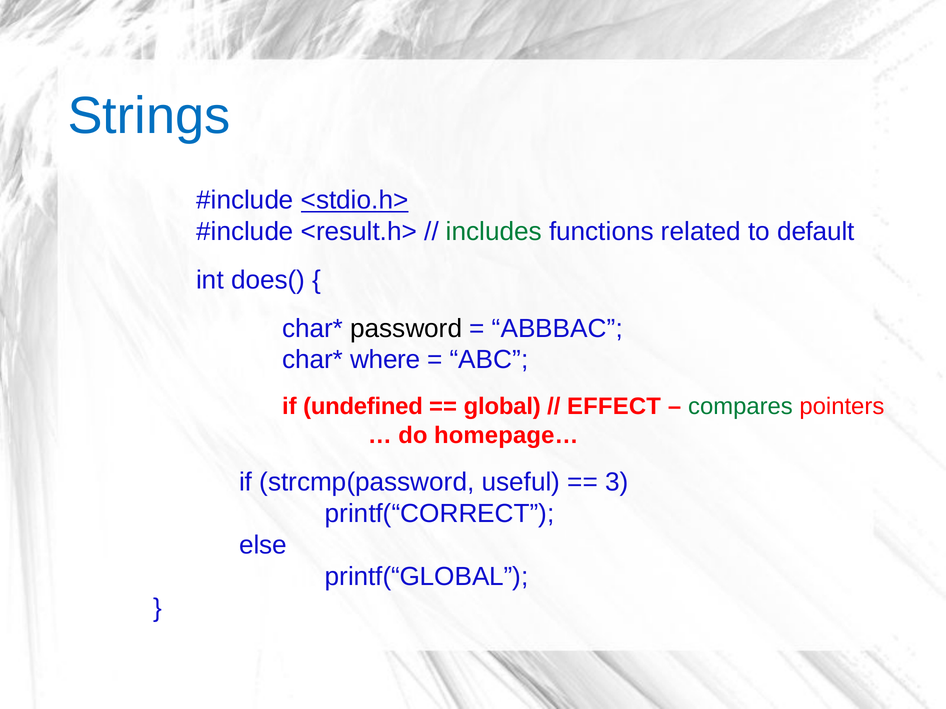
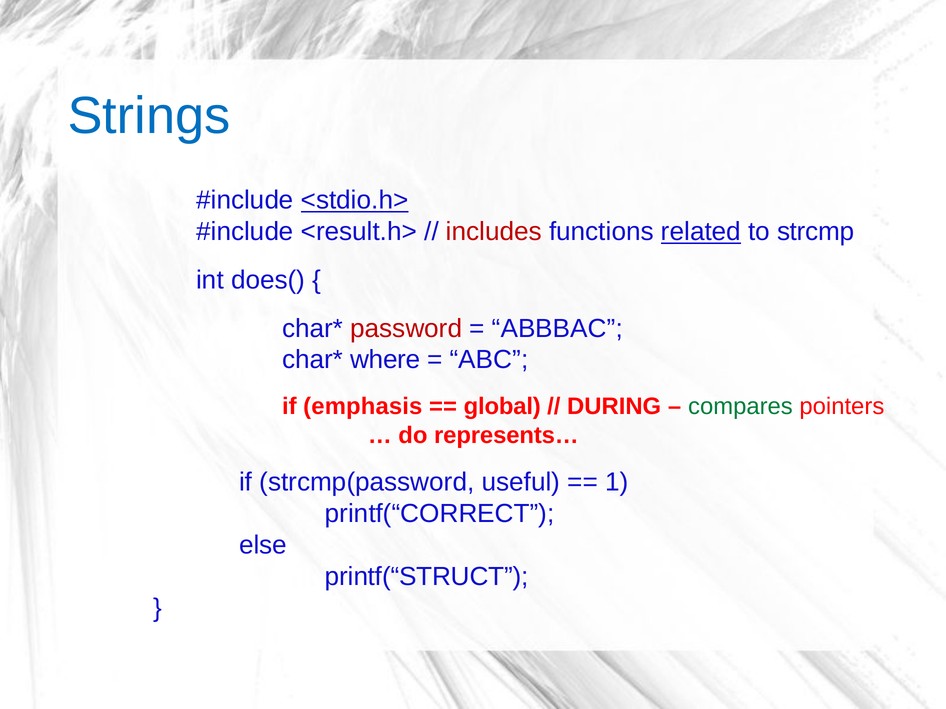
includes colour: green -> red
related underline: none -> present
default: default -> strcmp
password colour: black -> red
undefined: undefined -> emphasis
EFFECT: EFFECT -> DURING
homepage…: homepage… -> represents…
3: 3 -> 1
printf(“GLOBAL: printf(“GLOBAL -> printf(“STRUCT
